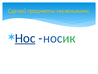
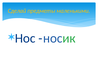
Нос underline: present -> none
